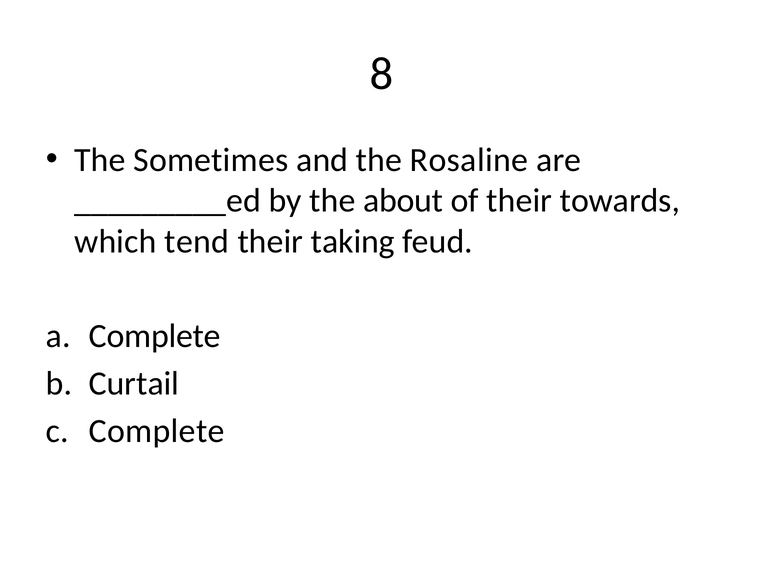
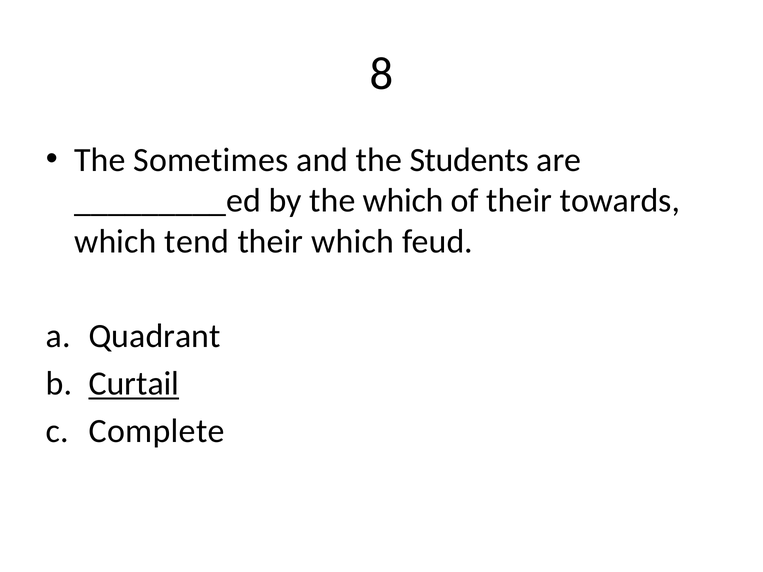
Rosaline: Rosaline -> Students
the about: about -> which
their taking: taking -> which
Complete at (155, 336): Complete -> Quadrant
Curtail underline: none -> present
